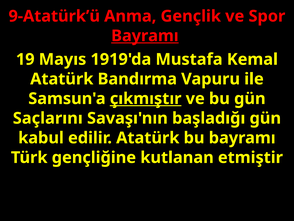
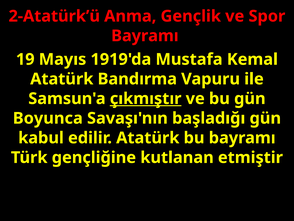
9-Atatürk’ü: 9-Atatürk’ü -> 2-Atatürk’ü
Bayramı at (145, 36) underline: present -> none
Saçlarını: Saçlarını -> Boyunca
